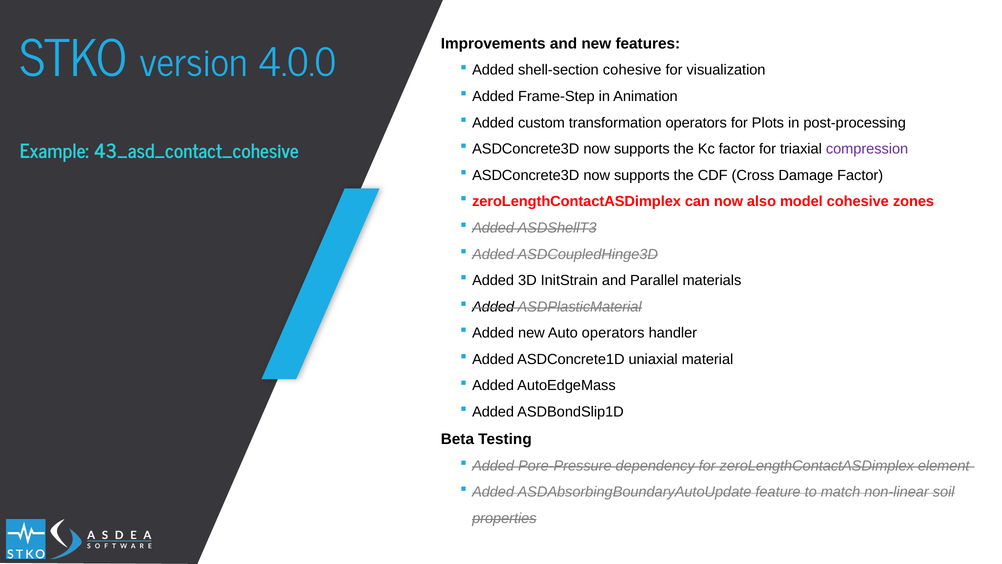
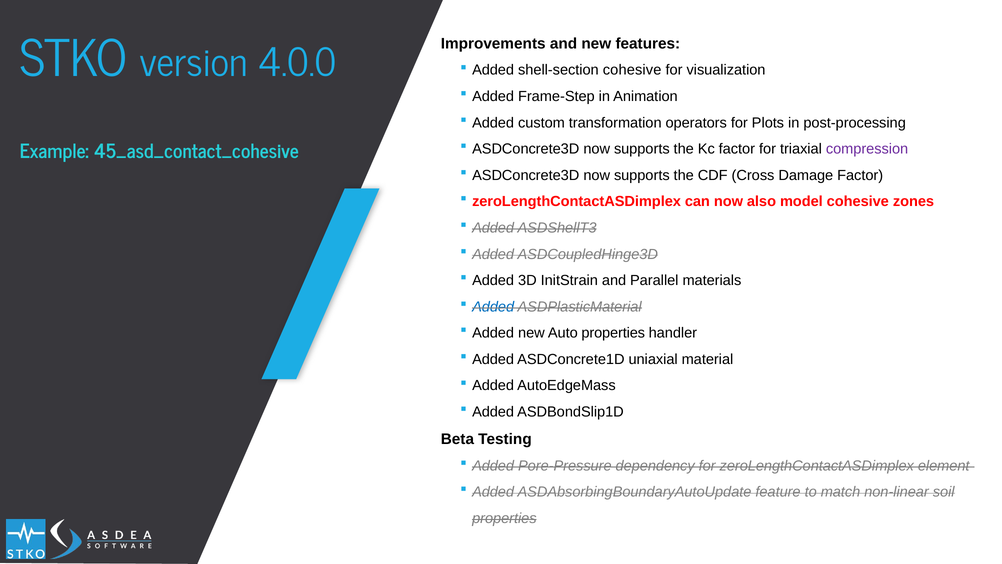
43_asd_contact_cohesive: 43_asd_contact_cohesive -> 45_asd_contact_cohesive
Added at (493, 307) colour: black -> blue
Auto operators: operators -> properties
